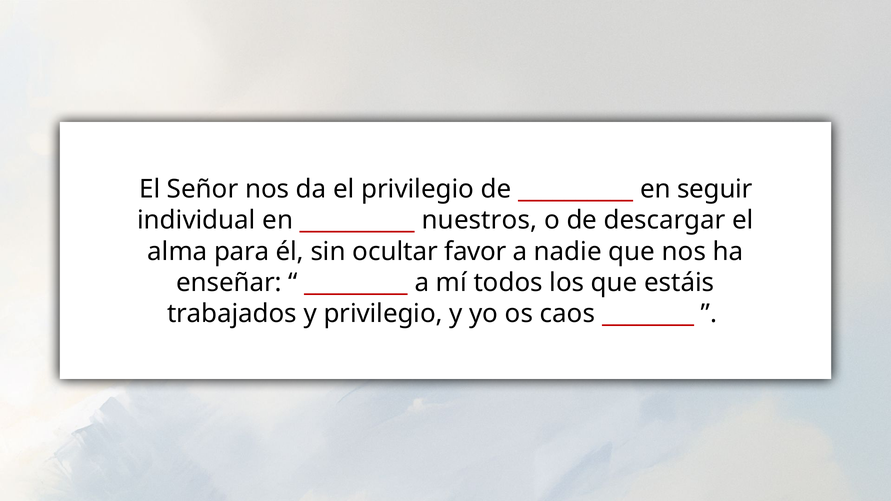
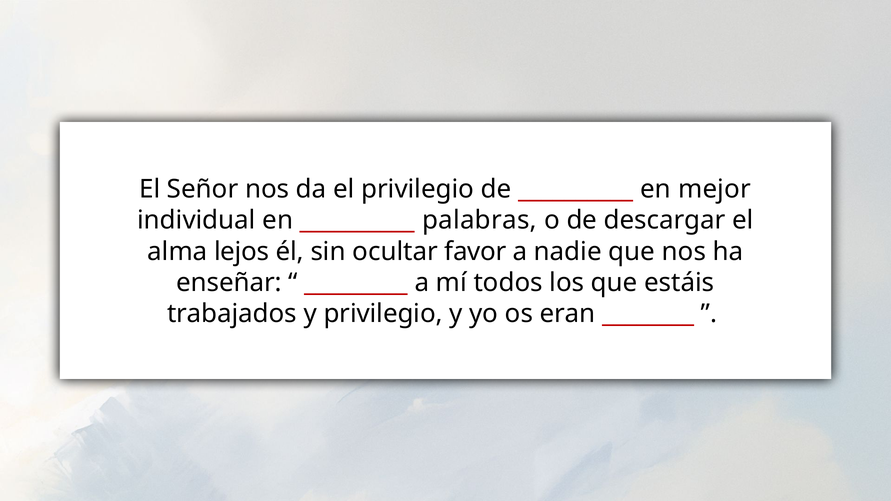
seguir: seguir -> mejor
nuestros: nuestros -> palabras
para: para -> lejos
caos: caos -> eran
